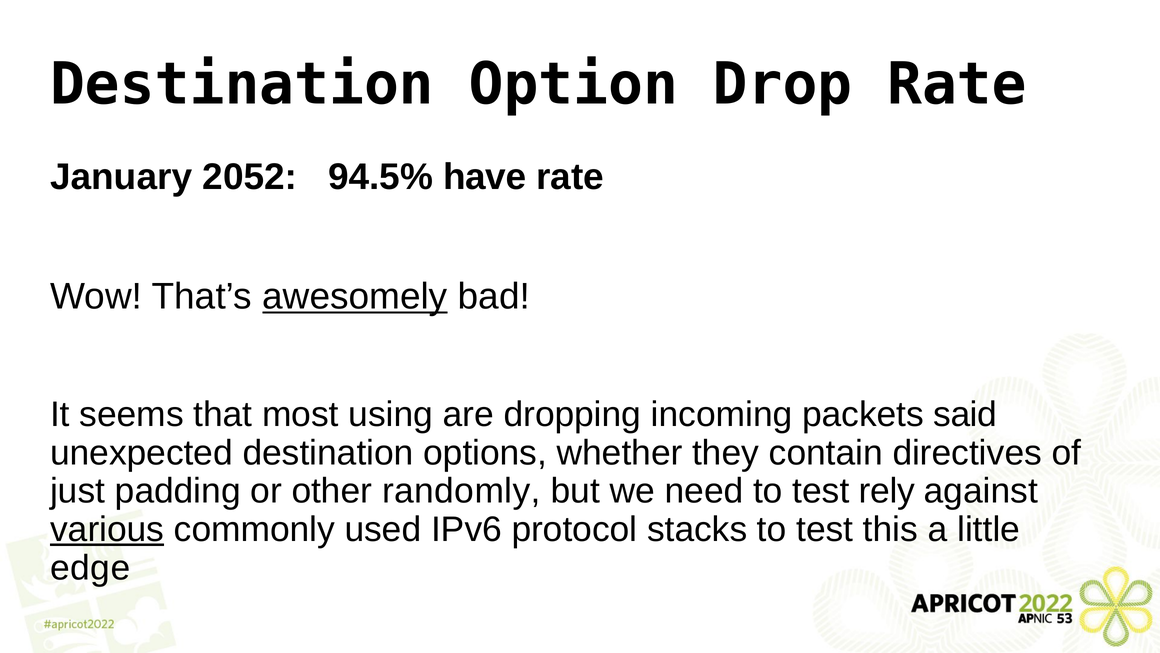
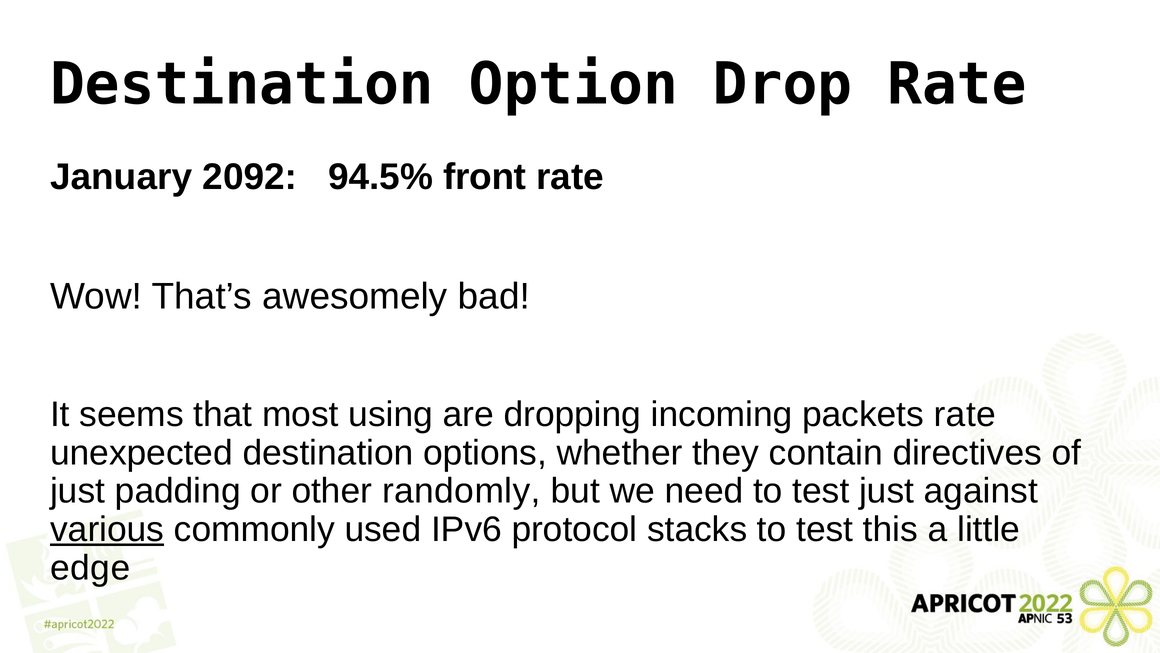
2052: 2052 -> 2092
have: have -> front
awesomely underline: present -> none
packets said: said -> rate
test rely: rely -> just
